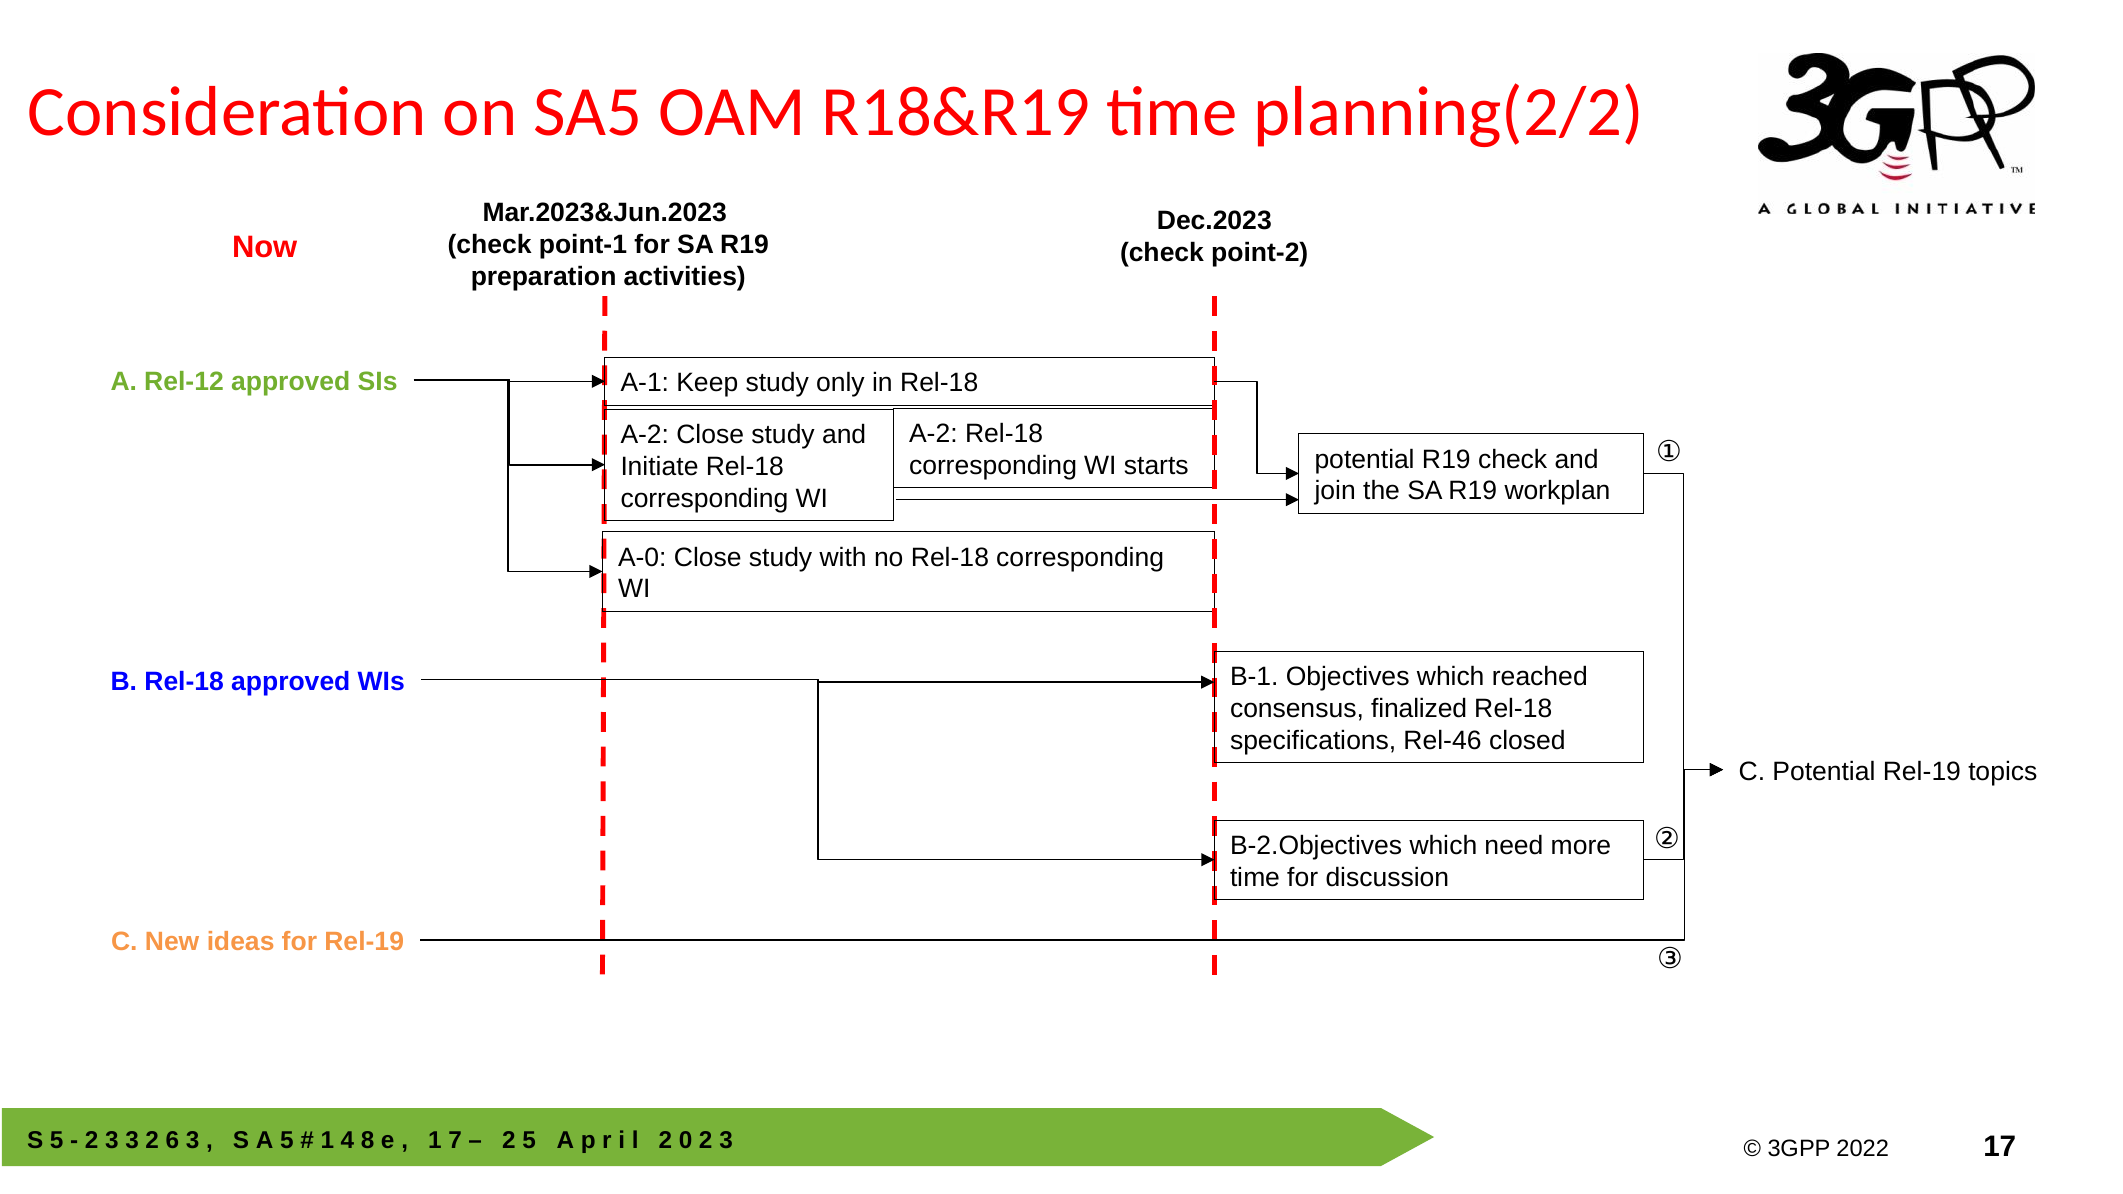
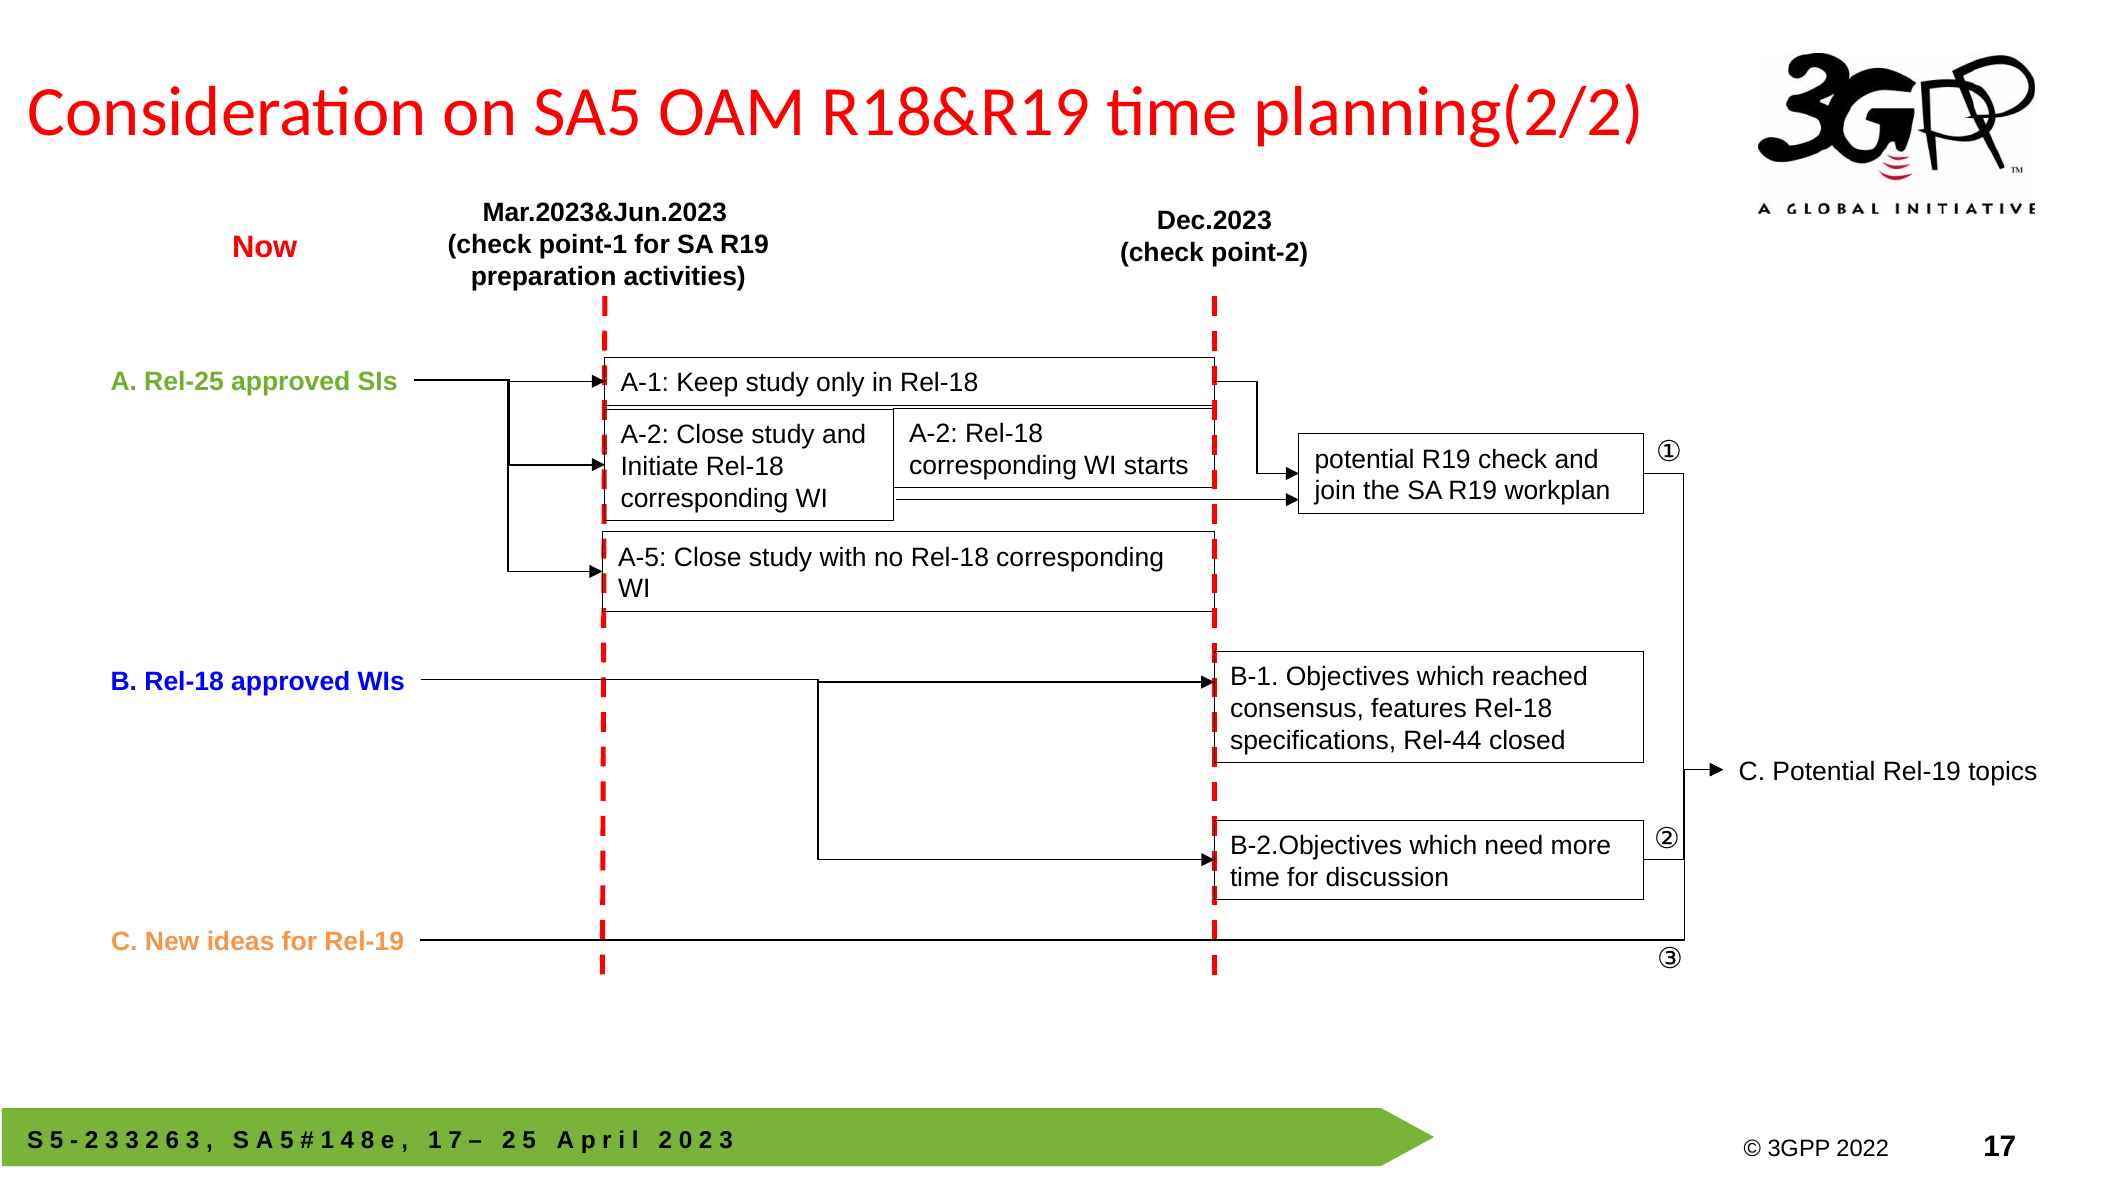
Rel-12: Rel-12 -> Rel-25
A-0: A-0 -> A-5
finalized: finalized -> features
Rel-46: Rel-46 -> Rel-44
